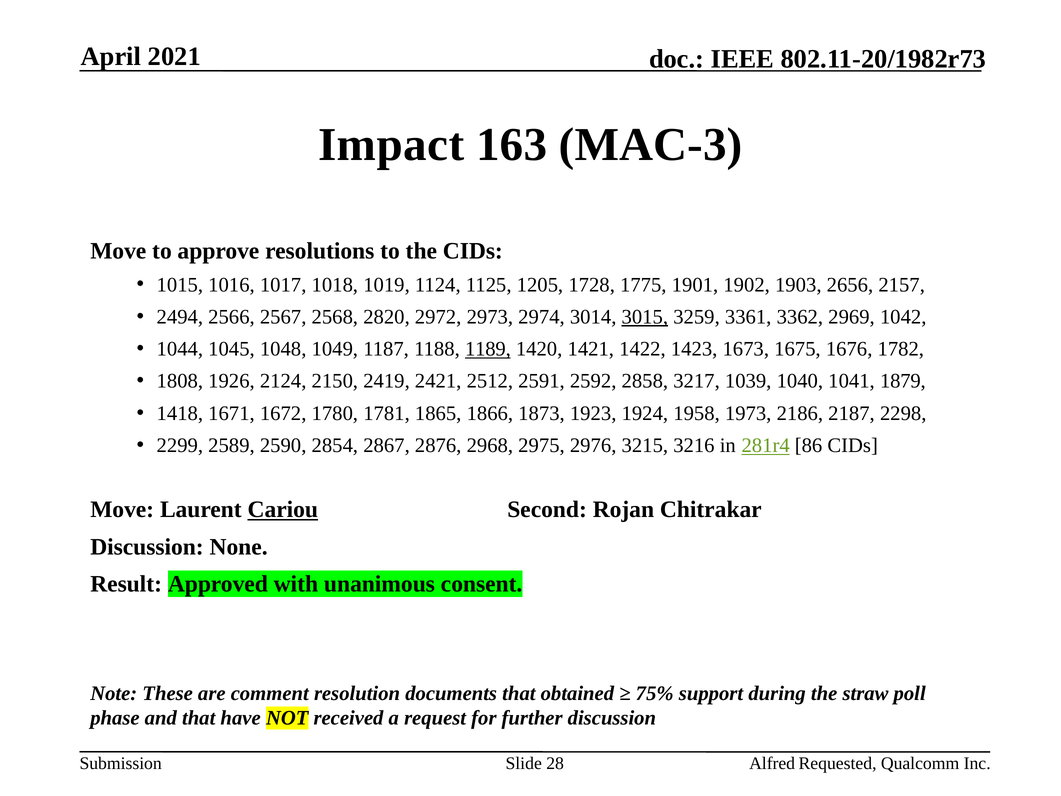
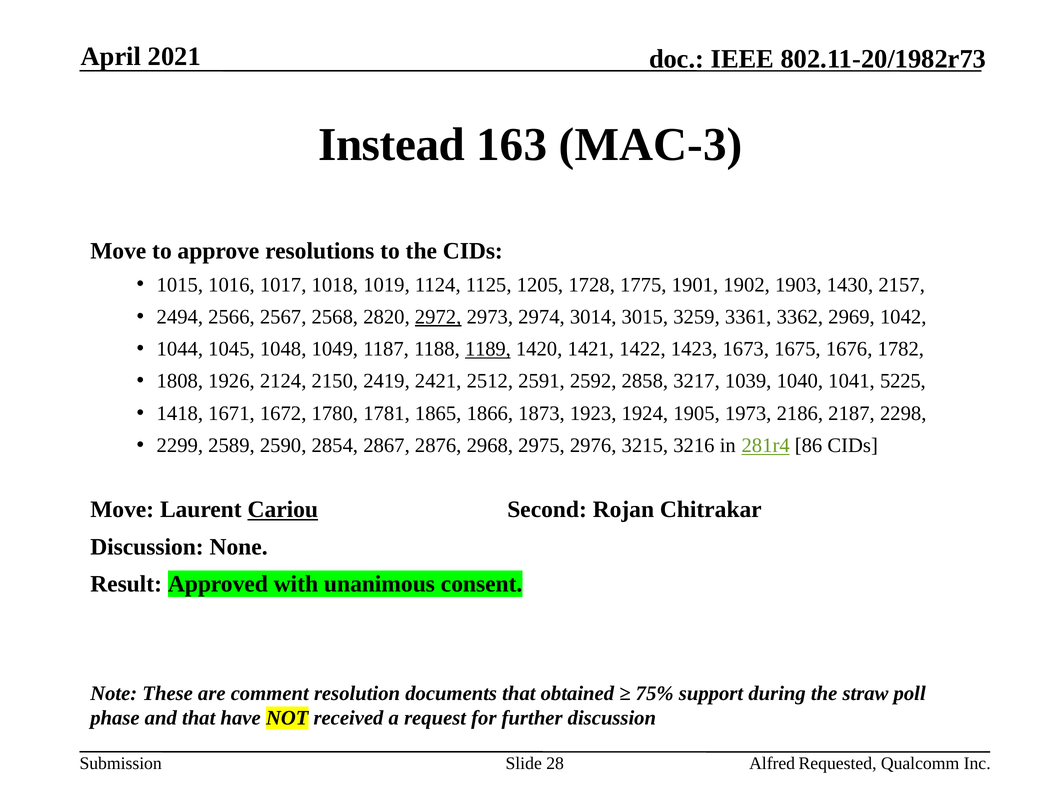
Impact: Impact -> Instead
2656: 2656 -> 1430
2972 underline: none -> present
3015 underline: present -> none
1879: 1879 -> 5225
1958: 1958 -> 1905
